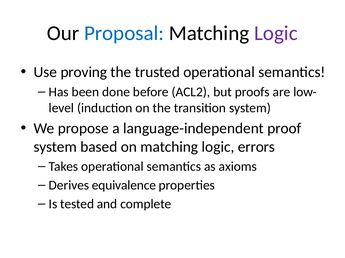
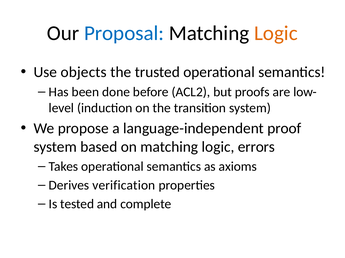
Logic at (276, 33) colour: purple -> orange
proving: proving -> objects
equivalence: equivalence -> verification
